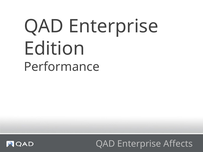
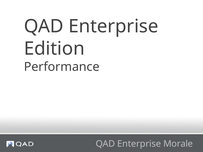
Affects: Affects -> Morale
